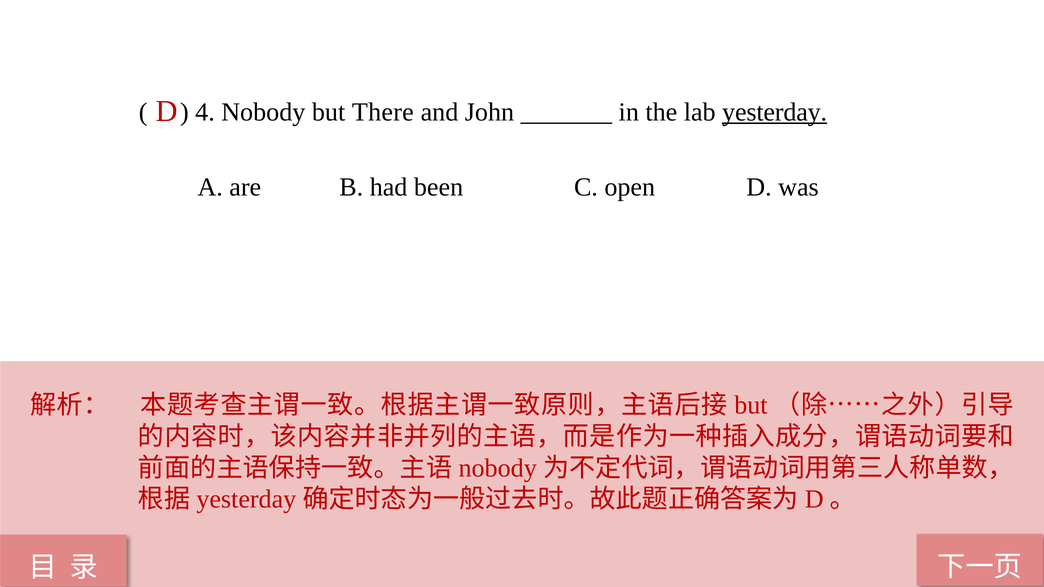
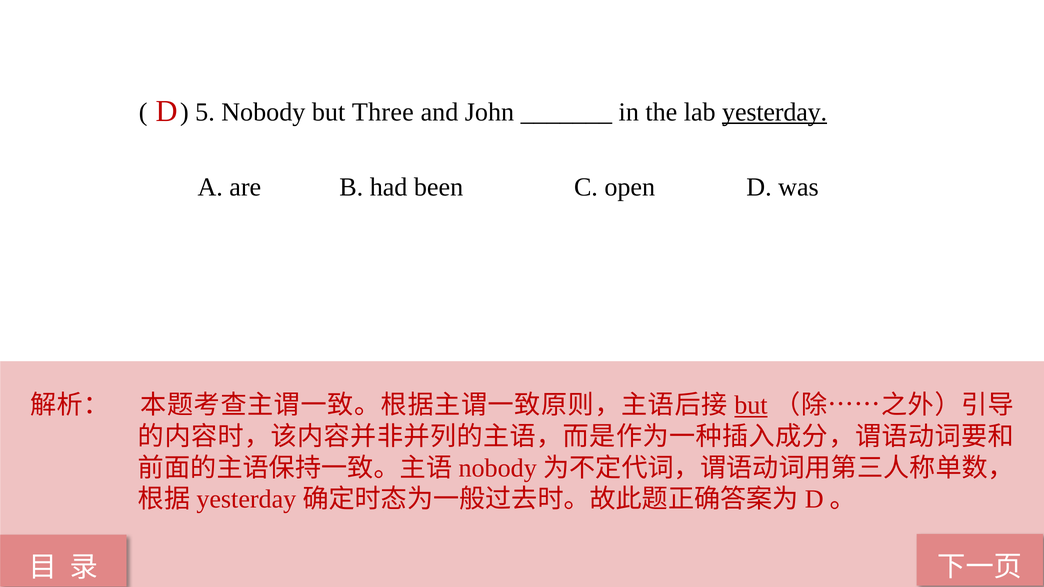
4: 4 -> 5
There: There -> Three
but at (751, 406) underline: none -> present
